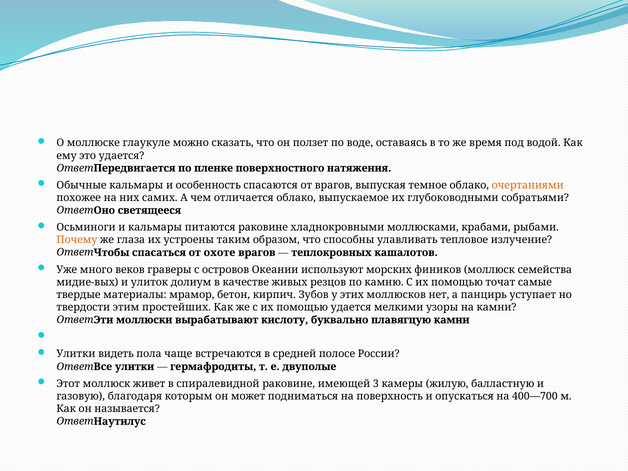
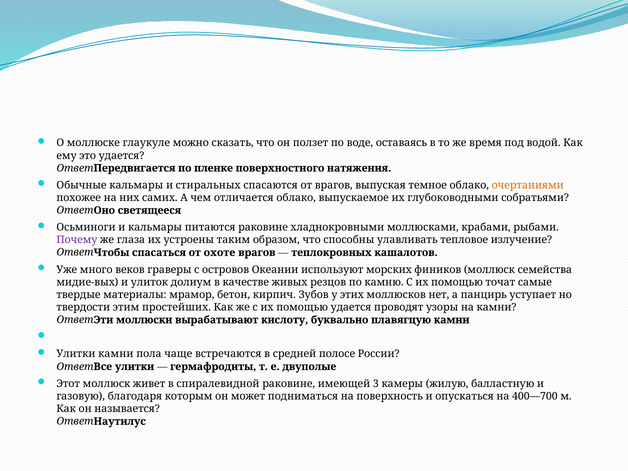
особенность: особенность -> стиральных
Почему colour: orange -> purple
мелкими: мелкими -> проводят
Улитки видеть: видеть -> камни
